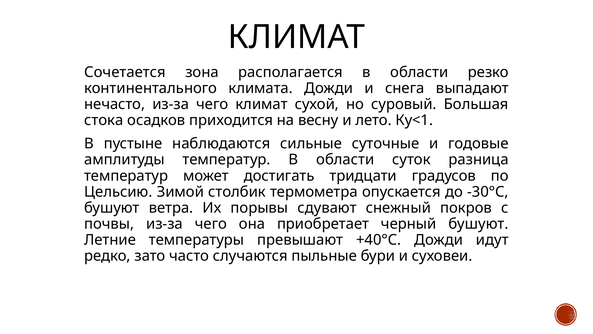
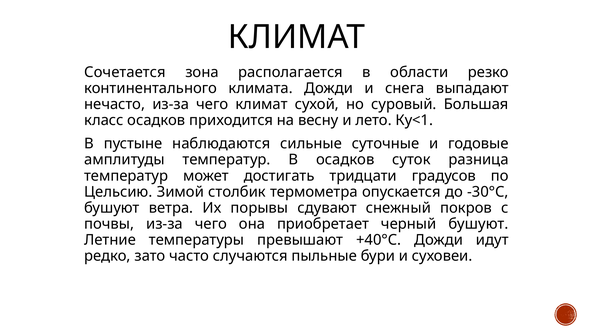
стока: стока -> класс
температур В области: области -> осадков
